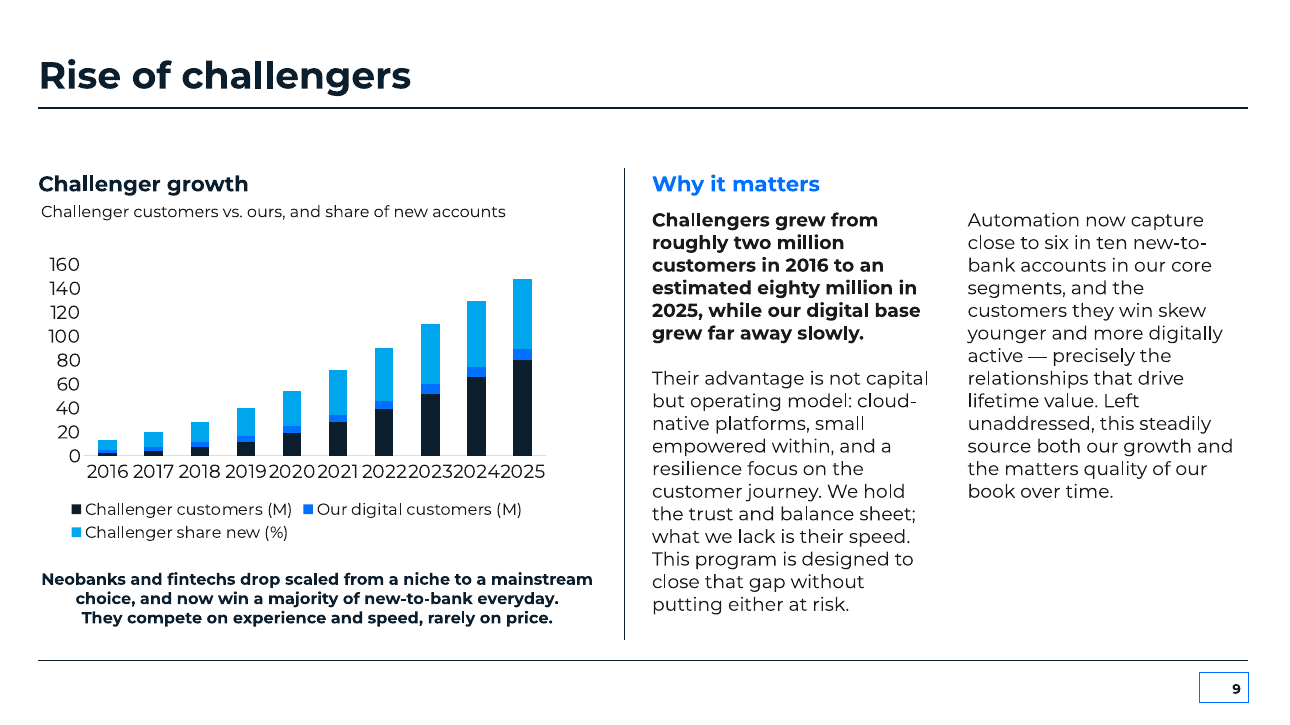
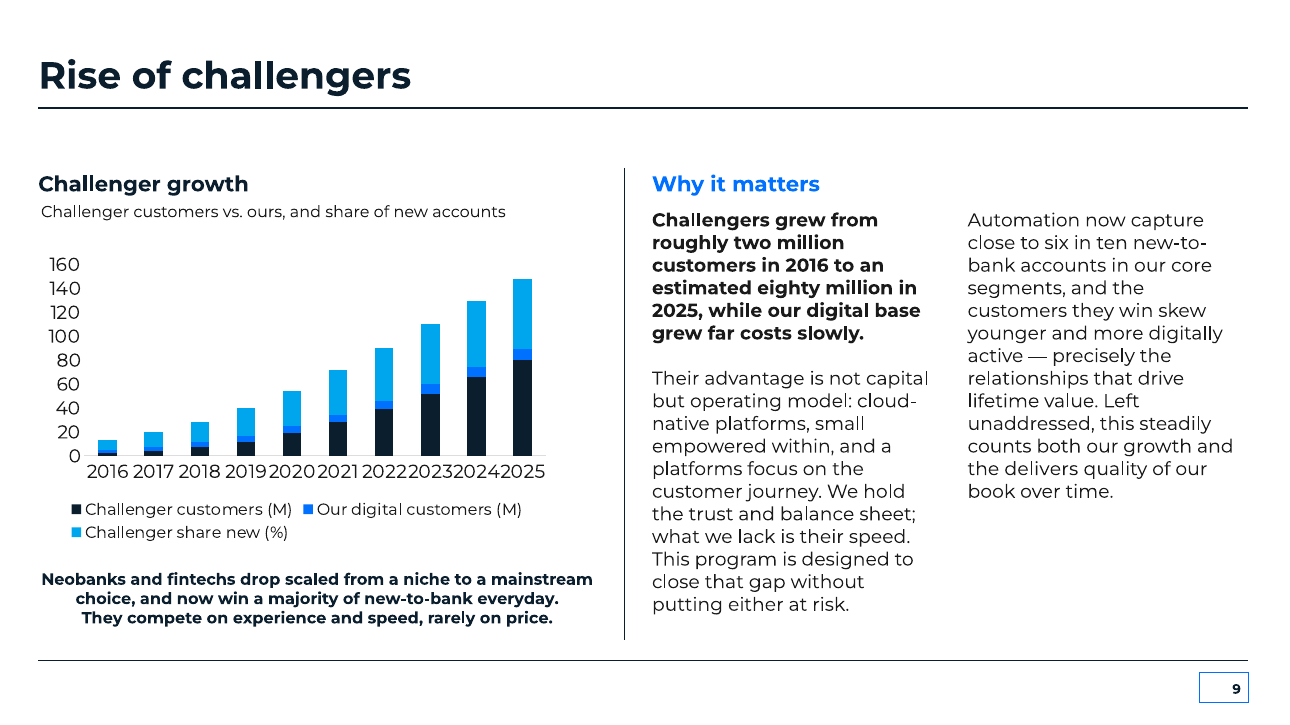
away: away -> costs
source: source -> counts
resilience at (697, 469): resilience -> platforms
the matters: matters -> delivers
